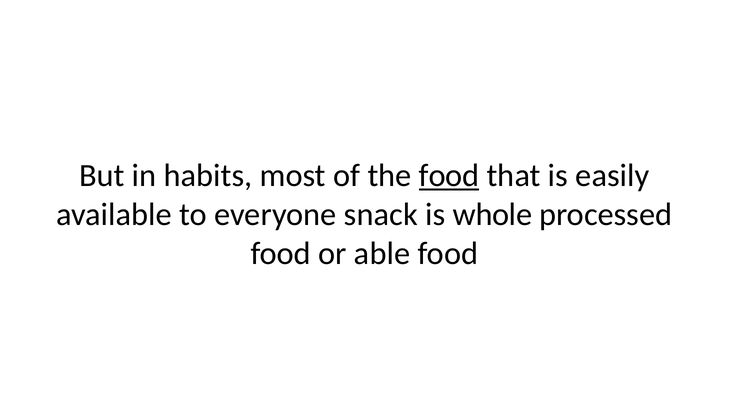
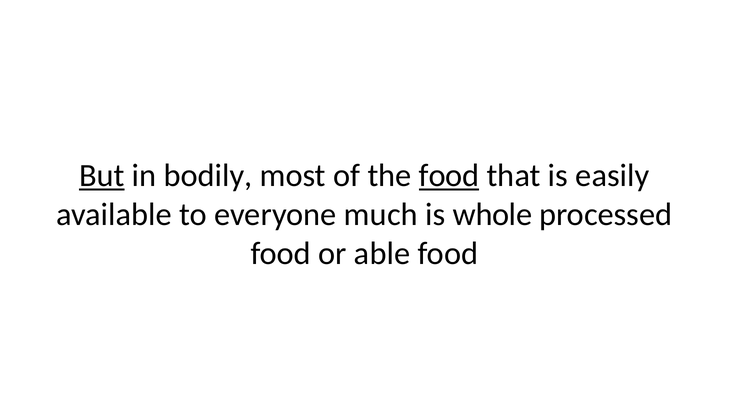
But underline: none -> present
habits: habits -> bodily
snack: snack -> much
